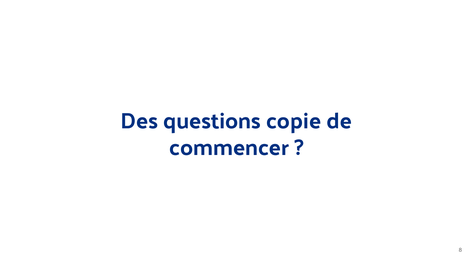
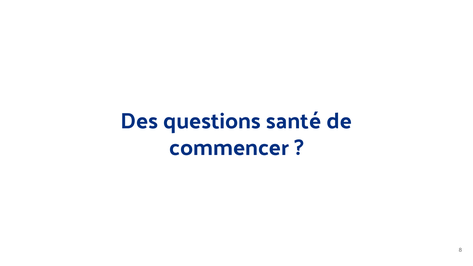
copie: copie -> santé
